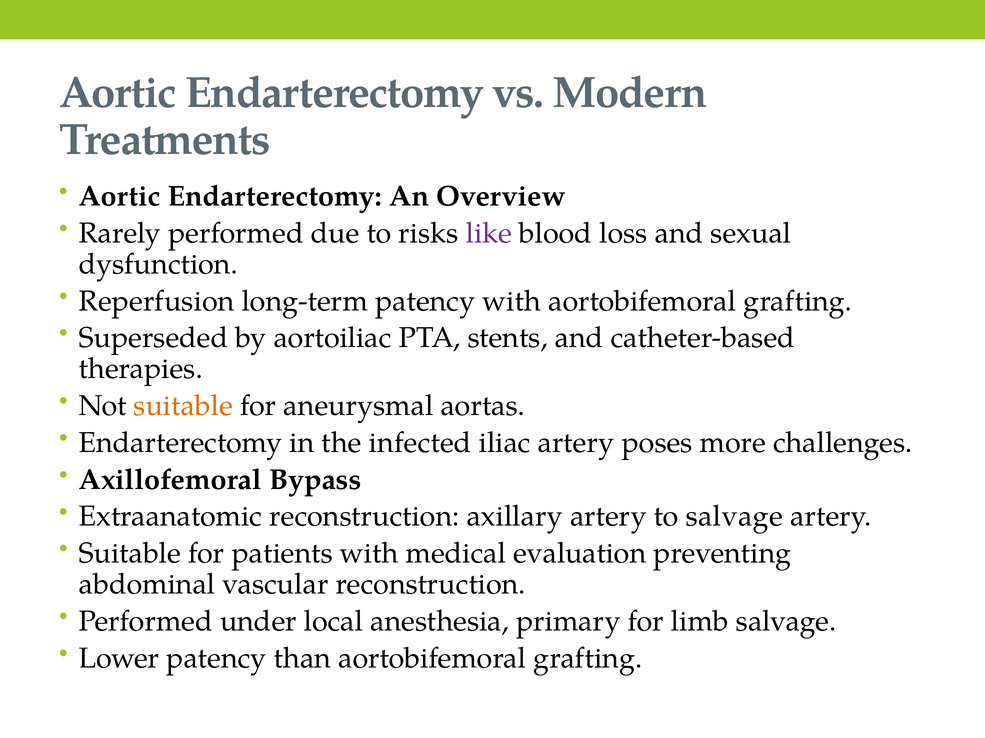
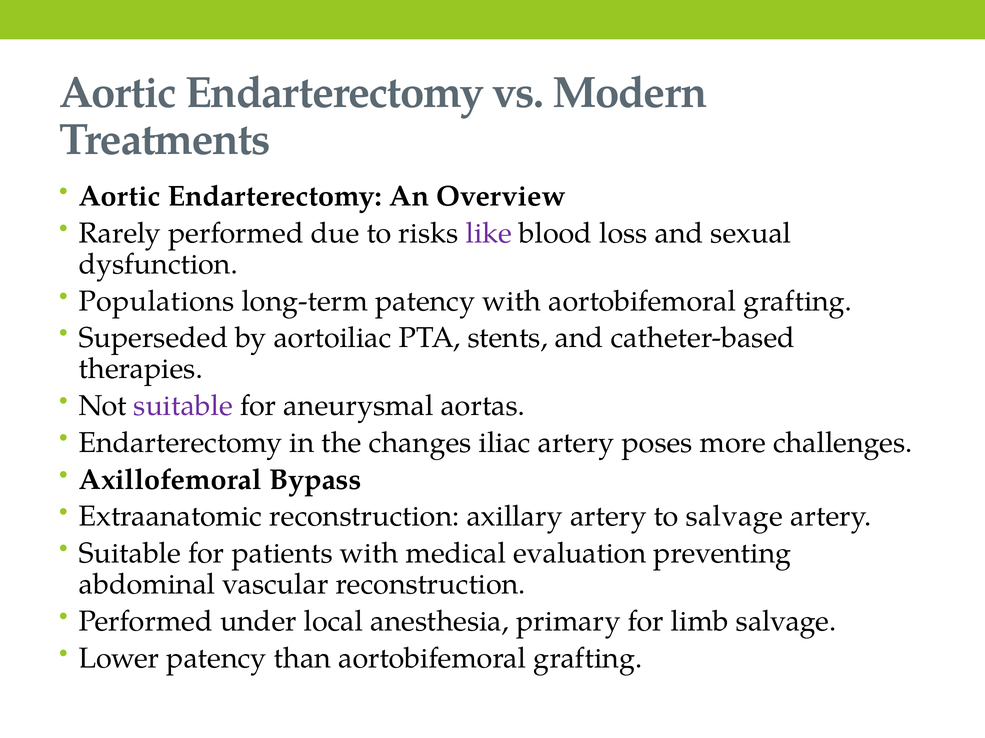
Reperfusion: Reperfusion -> Populations
suitable at (183, 406) colour: orange -> purple
infected: infected -> changes
